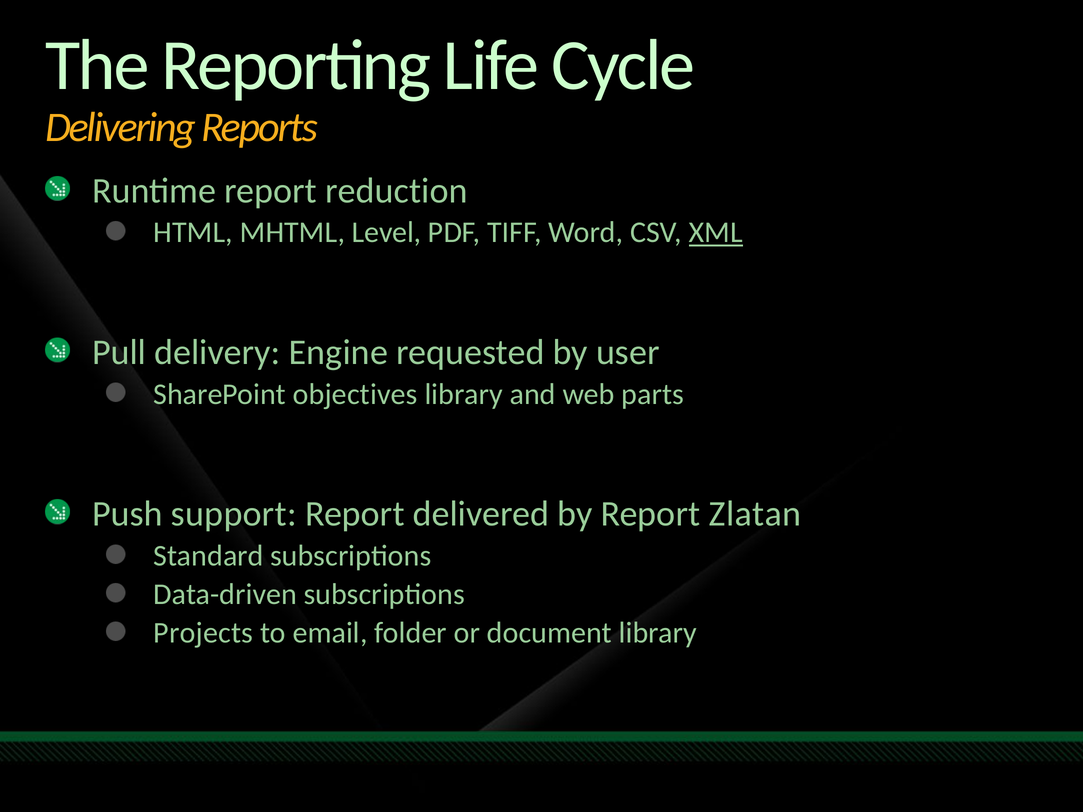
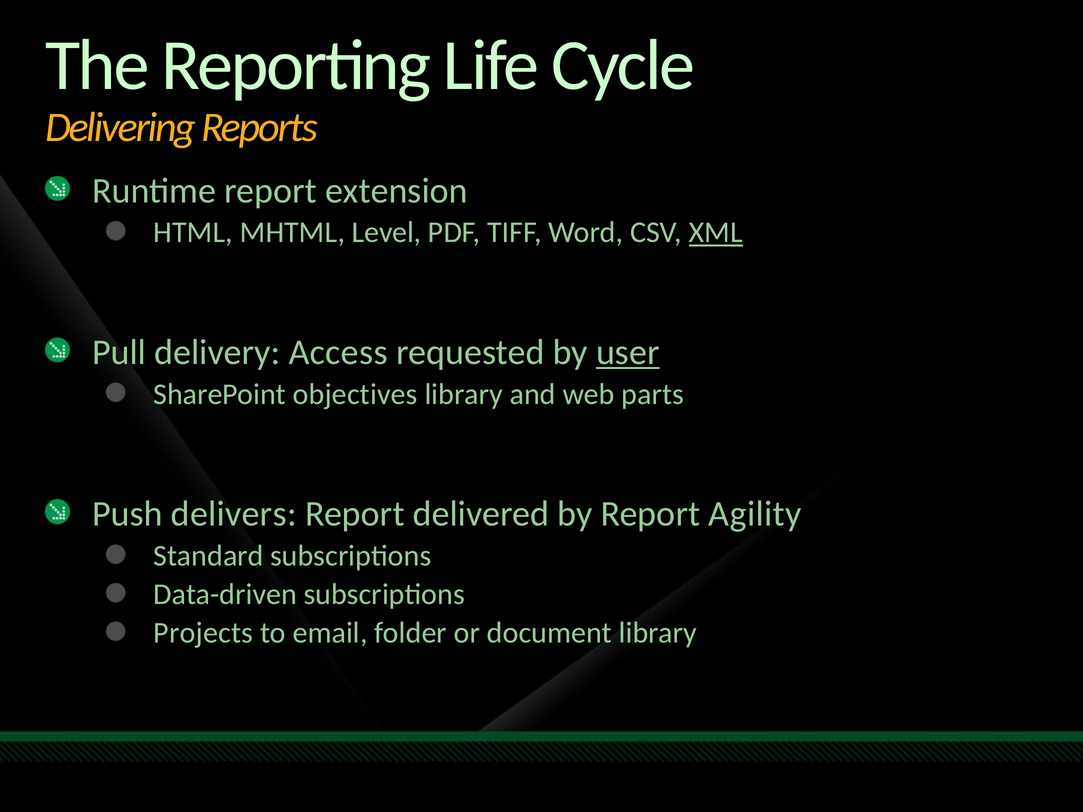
reduction: reduction -> extension
Engine: Engine -> Access
user underline: none -> present
support: support -> delivers
Zlatan: Zlatan -> Agility
